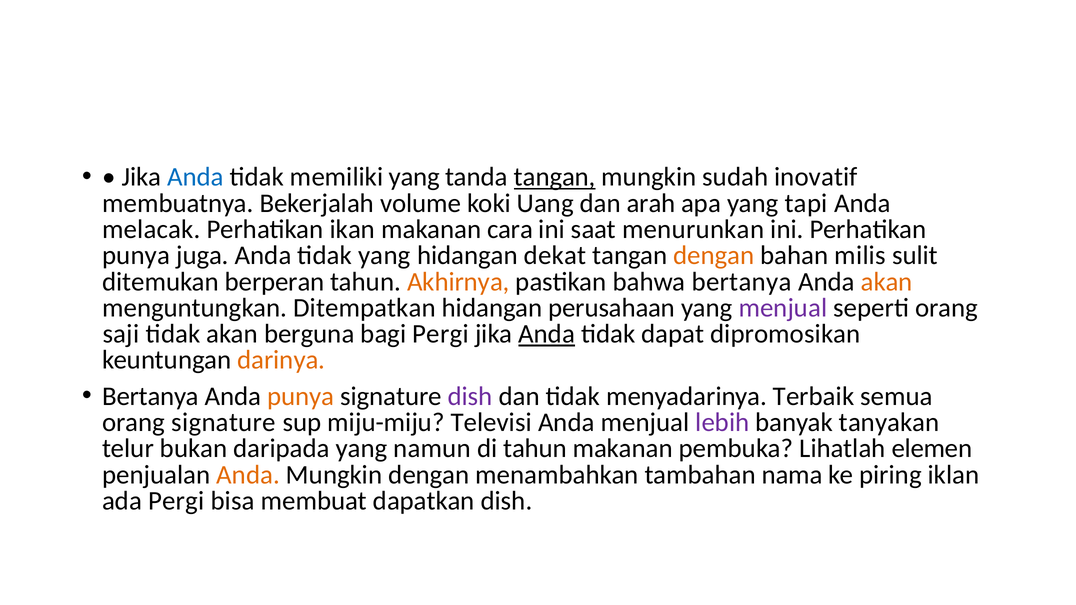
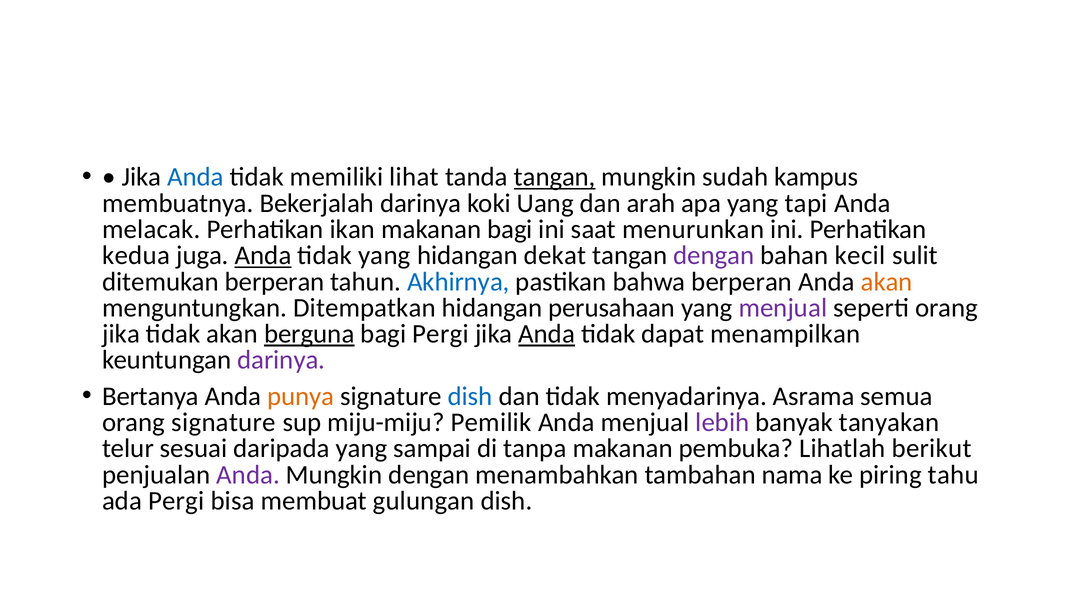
memiliki yang: yang -> lihat
inovatif: inovatif -> kampus
Bekerjalah volume: volume -> darinya
makanan cara: cara -> bagi
punya at (136, 256): punya -> kedua
Anda at (263, 256) underline: none -> present
dengan at (714, 256) colour: orange -> purple
milis: milis -> kecil
Akhirnya colour: orange -> blue
bahwa bertanya: bertanya -> berperan
saji at (121, 334): saji -> jika
berguna underline: none -> present
dipromosikan: dipromosikan -> menampilkan
darinya at (281, 360) colour: orange -> purple
dish at (470, 396) colour: purple -> blue
Terbaik: Terbaik -> Asrama
Televisi: Televisi -> Pemilik
bukan: bukan -> sesuai
namun: namun -> sampai
di tahun: tahun -> tanpa
elemen: elemen -> berikut
Anda at (248, 475) colour: orange -> purple
iklan: iklan -> tahu
dapatkan: dapatkan -> gulungan
